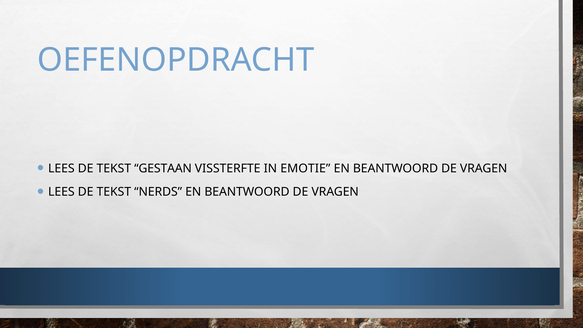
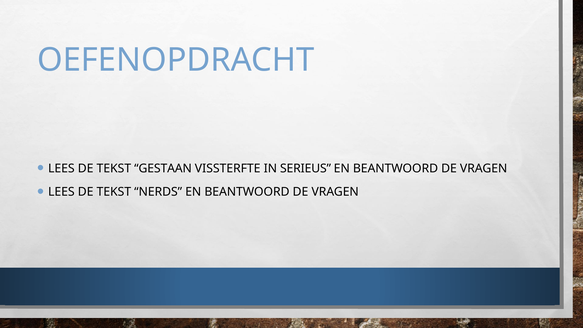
EMOTIE: EMOTIE -> SERIEUS
